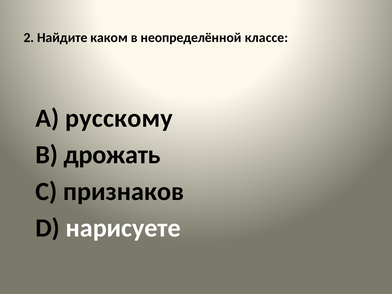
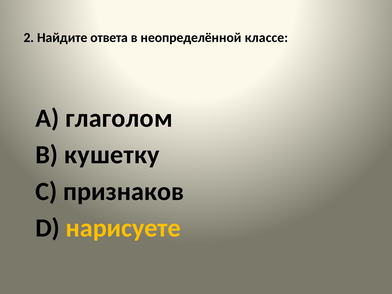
каком: каком -> ответа
русскому: русскому -> глаголом
дрожать: дрожать -> кушетку
нарисуете colour: white -> yellow
